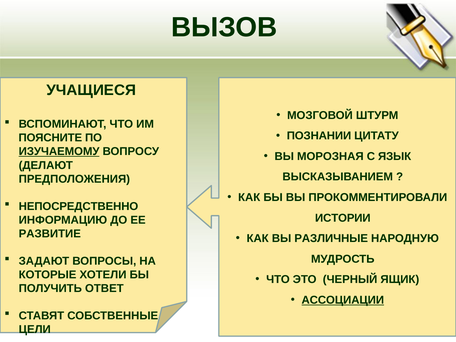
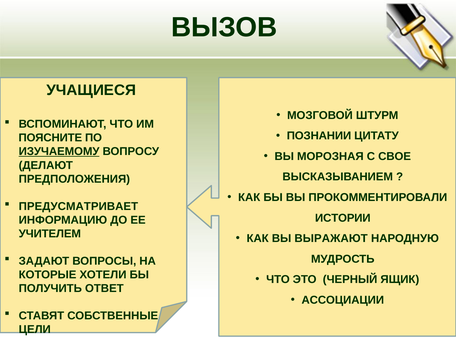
ЯЗЫК: ЯЗЫК -> СВОЕ
НЕПОСРЕДСТВЕННО: НЕПОСРЕДСТВЕННО -> ПРЕДУСМАТРИВАЕТ
РАЗВИТИЕ: РАЗВИТИЕ -> УЧИТЕЛЕМ
РАЗЛИЧНЫЕ: РАЗЛИЧНЫЕ -> ВЫРАЖАЮТ
АССОЦИАЦИИ underline: present -> none
